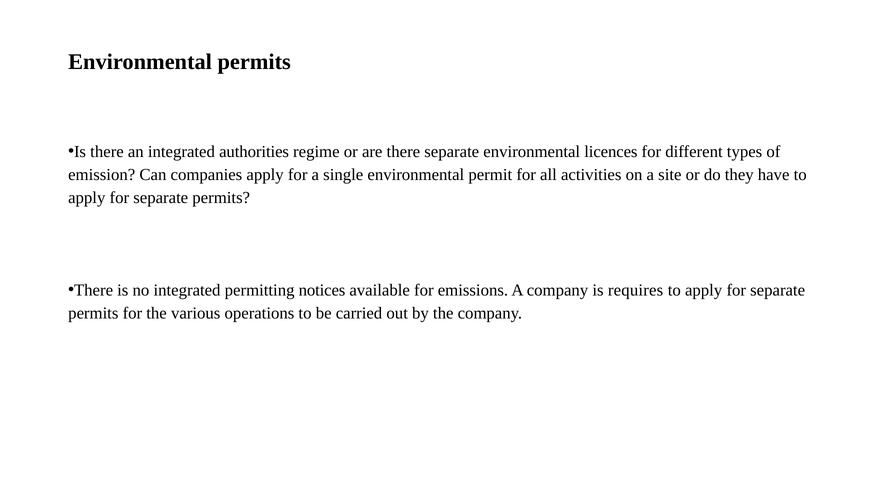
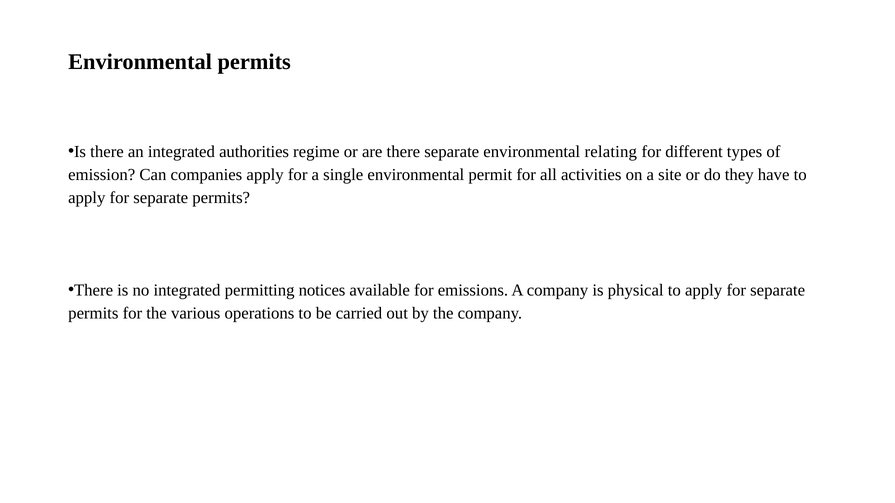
licences: licences -> relating
requires: requires -> physical
